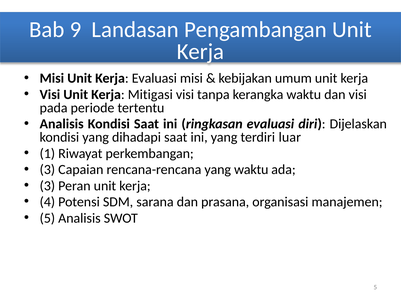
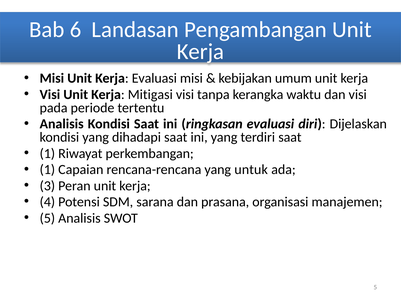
9: 9 -> 6
terdiri luar: luar -> saat
3 at (47, 170): 3 -> 1
yang waktu: waktu -> untuk
